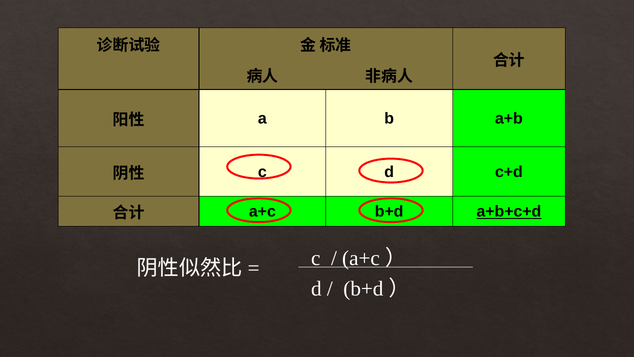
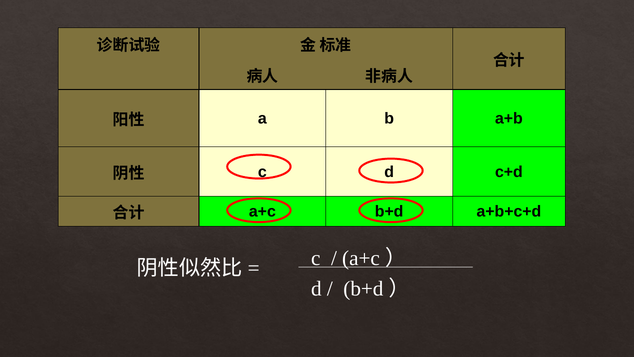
a+b+c+d underline: present -> none
